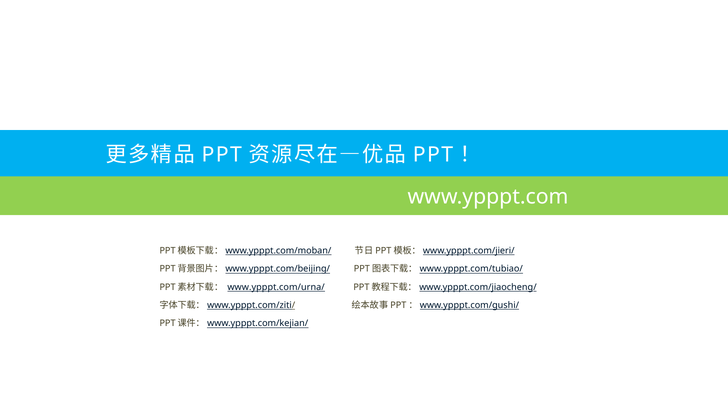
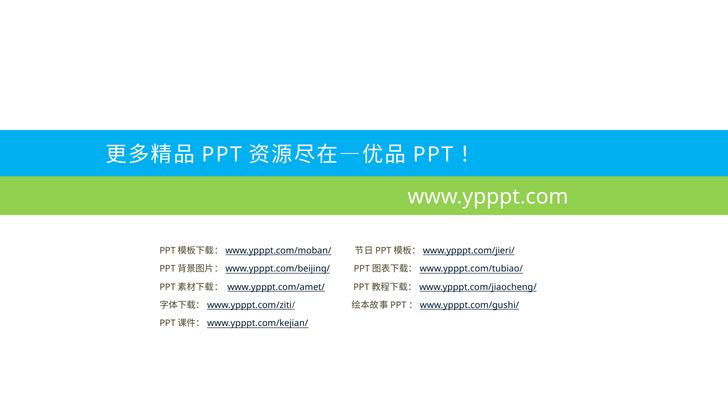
www.ypppt.com/urna/: www.ypppt.com/urna/ -> www.ypppt.com/amet/
